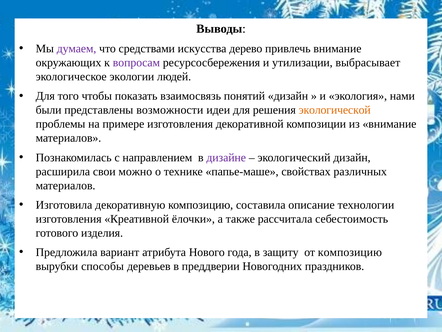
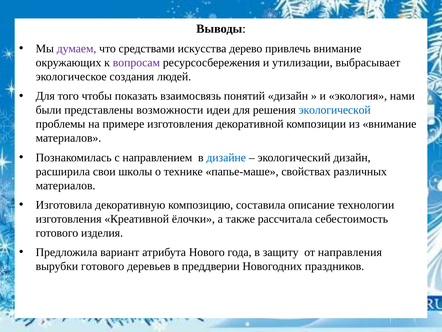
экологии: экологии -> создания
экологической colour: orange -> blue
дизайне colour: purple -> blue
можно: можно -> школы
от композицию: композицию -> направления
вырубки способы: способы -> готового
